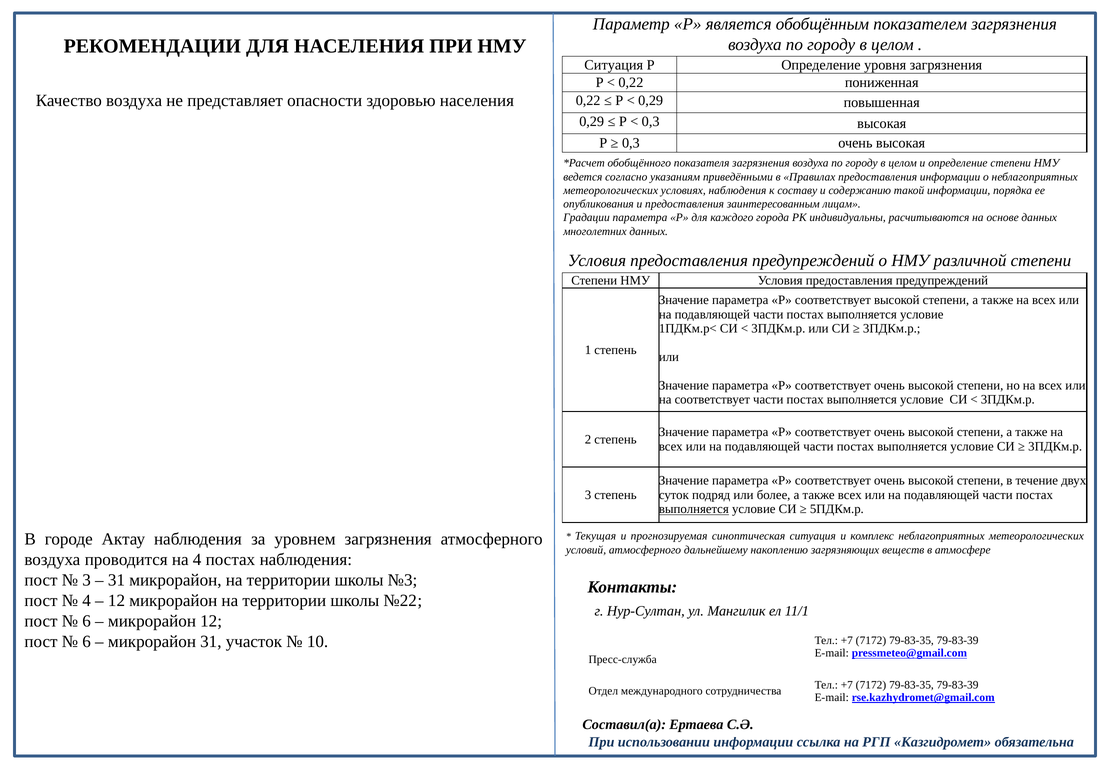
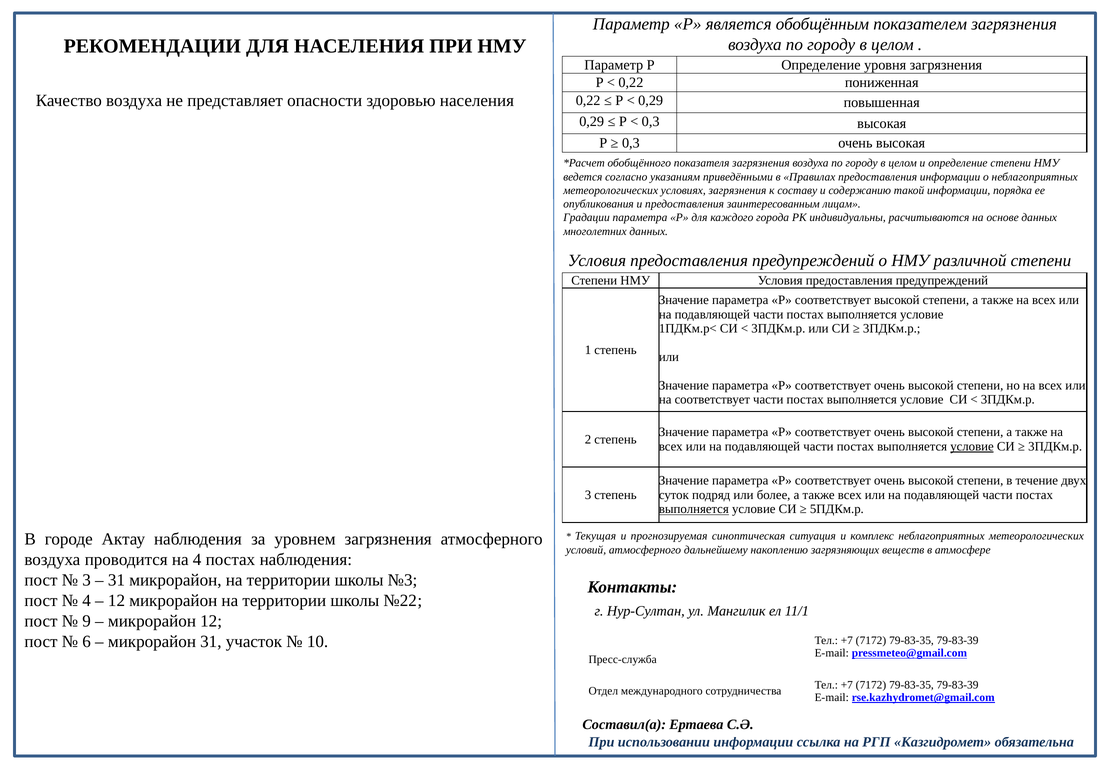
Ситуация at (614, 65): Ситуация -> Параметр
условиях наблюдения: наблюдения -> загрязнения
условие at (972, 446) underline: none -> present
6 at (87, 621): 6 -> 9
